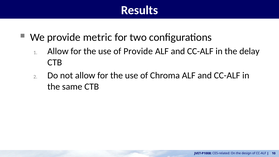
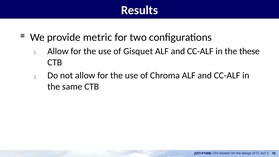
of Provide: Provide -> Gisquet
delay: delay -> these
